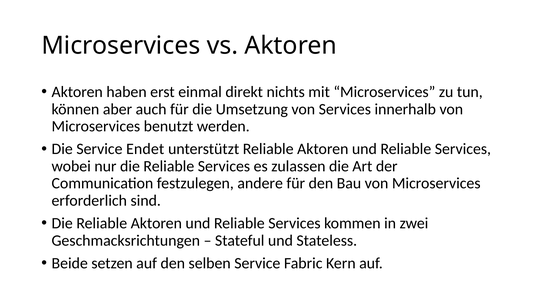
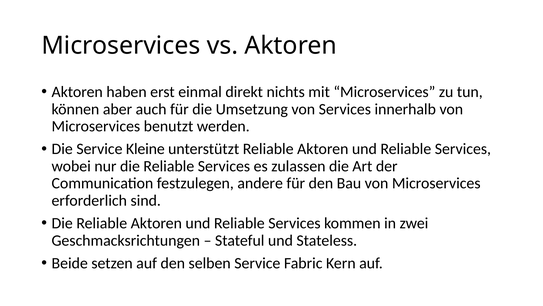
Endet: Endet -> Kleine
